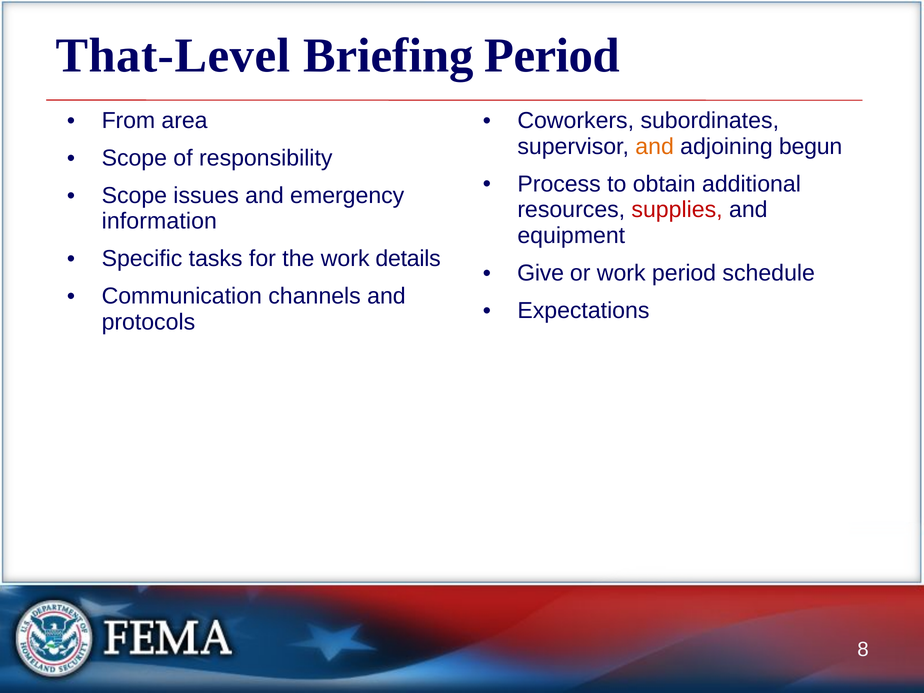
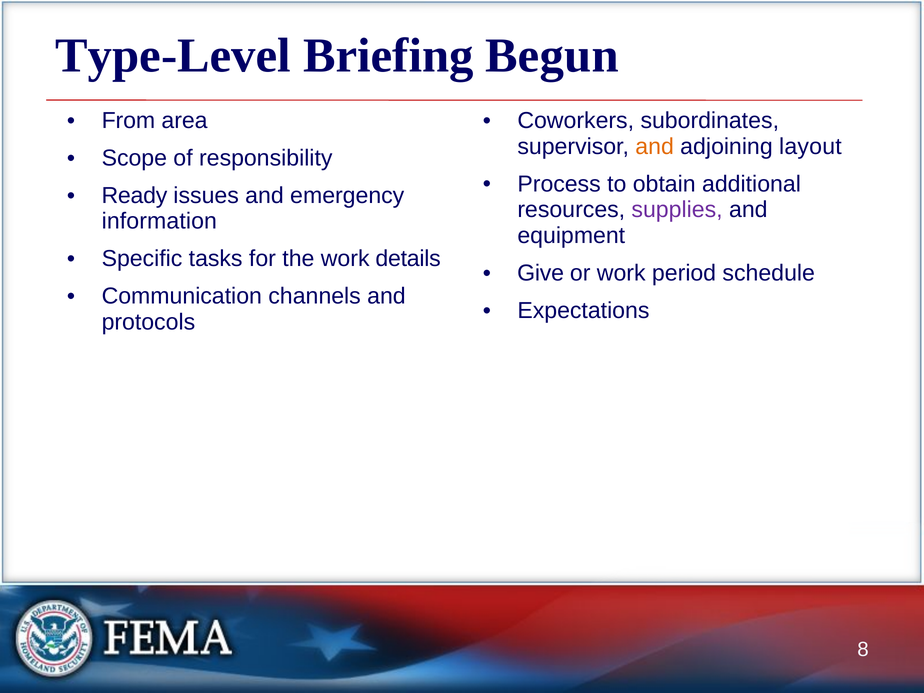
That-Level: That-Level -> Type-Level
Briefing Period: Period -> Begun
begun: begun -> layout
Scope at (134, 195): Scope -> Ready
supplies colour: red -> purple
